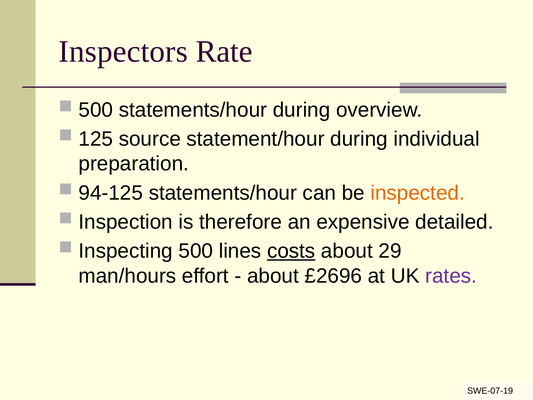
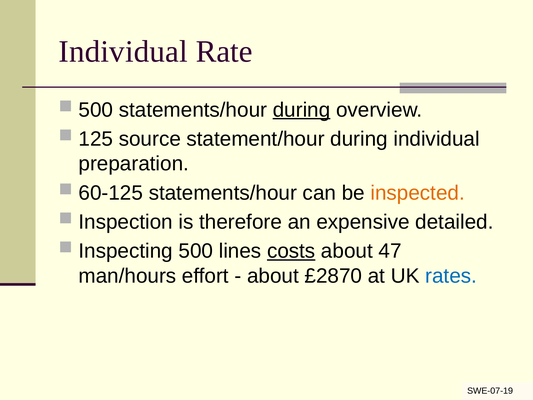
Inspectors at (123, 52): Inspectors -> Individual
during at (302, 110) underline: none -> present
94-125: 94-125 -> 60-125
29: 29 -> 47
£2696: £2696 -> £2870
rates colour: purple -> blue
